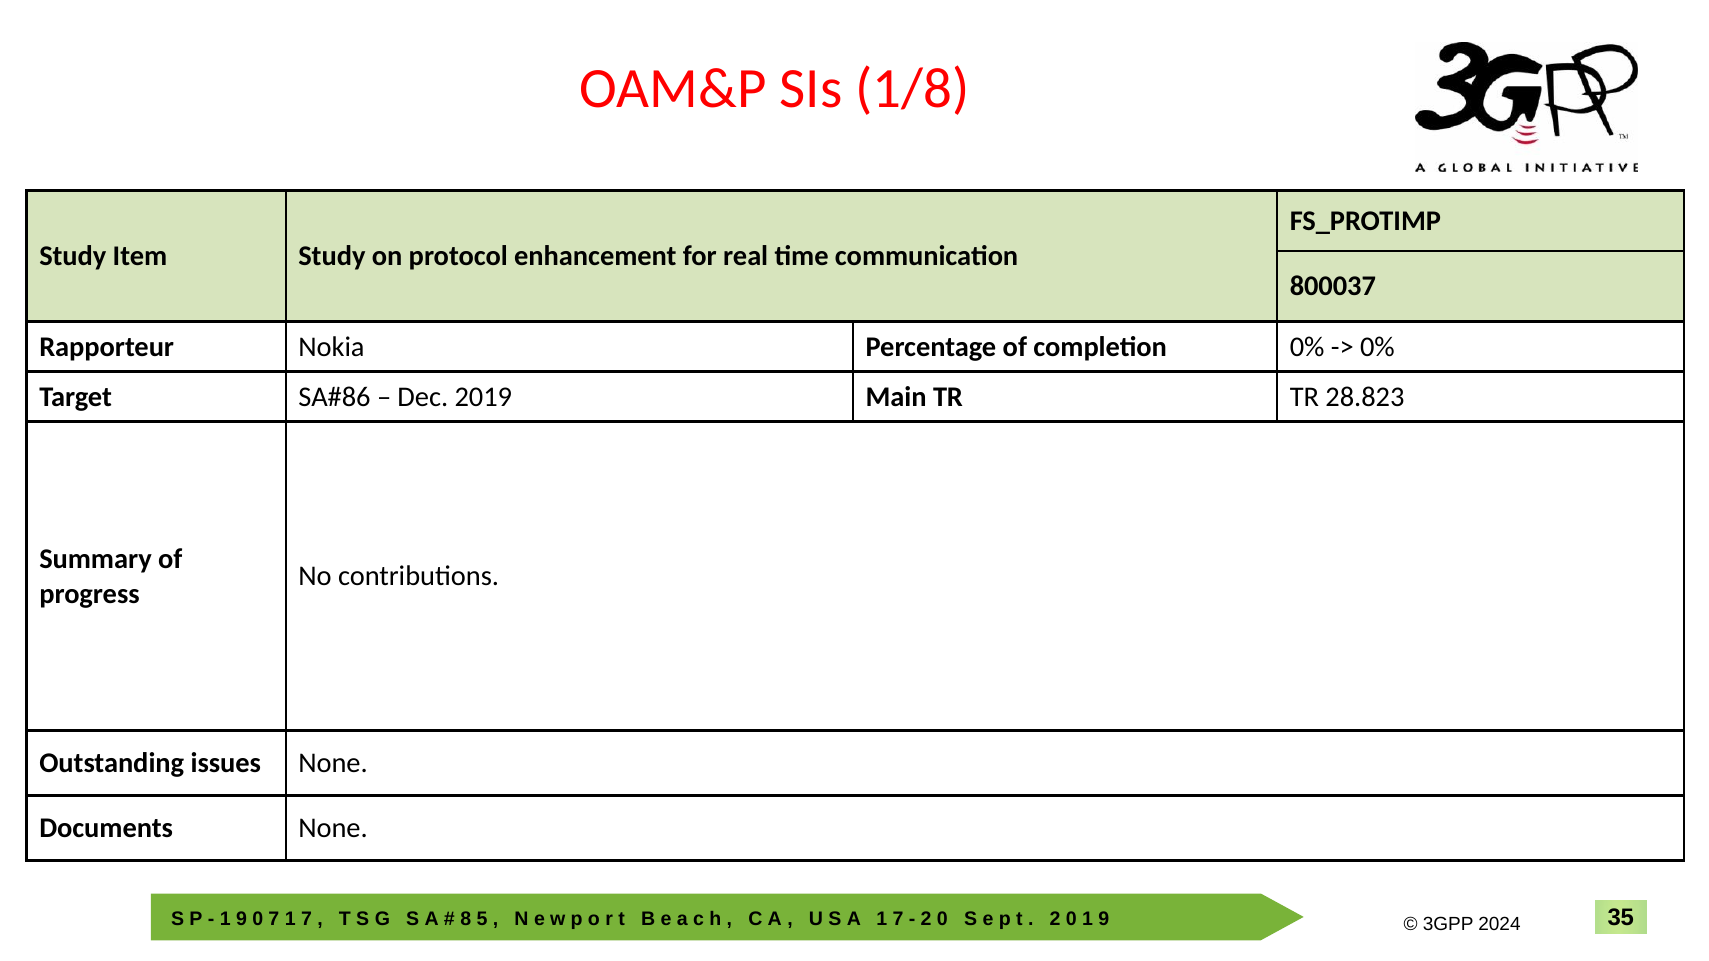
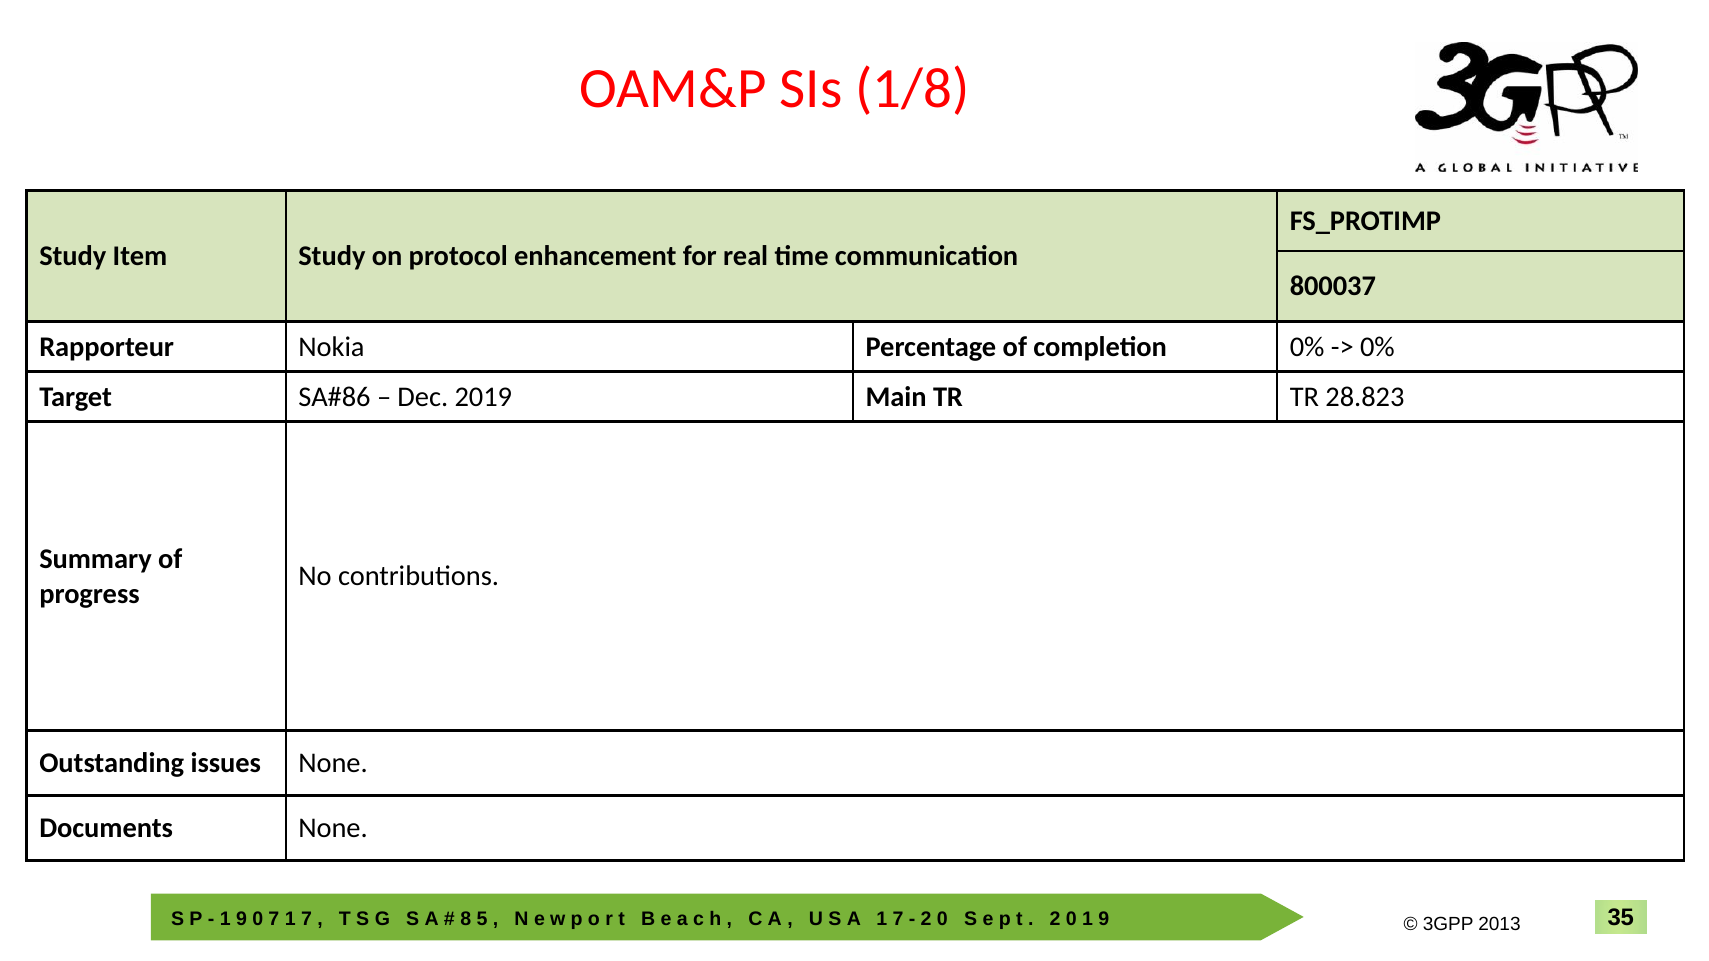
2024: 2024 -> 2013
